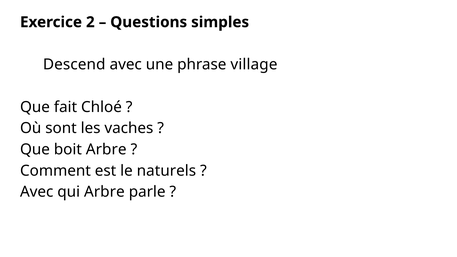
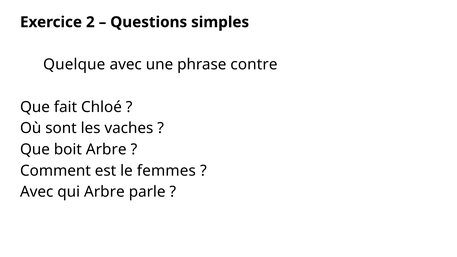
Descend: Descend -> Quelque
village: village -> contre
naturels: naturels -> femmes
